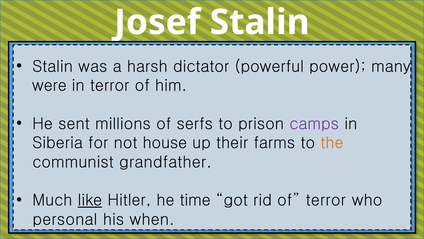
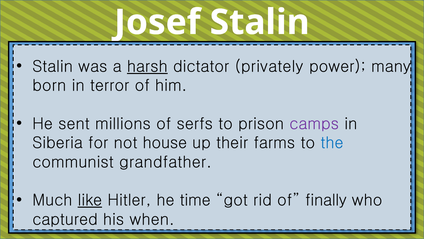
harsh underline: none -> present
powerful: powerful -> privately
were: were -> born
the colour: orange -> blue
of terror: terror -> finally
personal: personal -> captured
